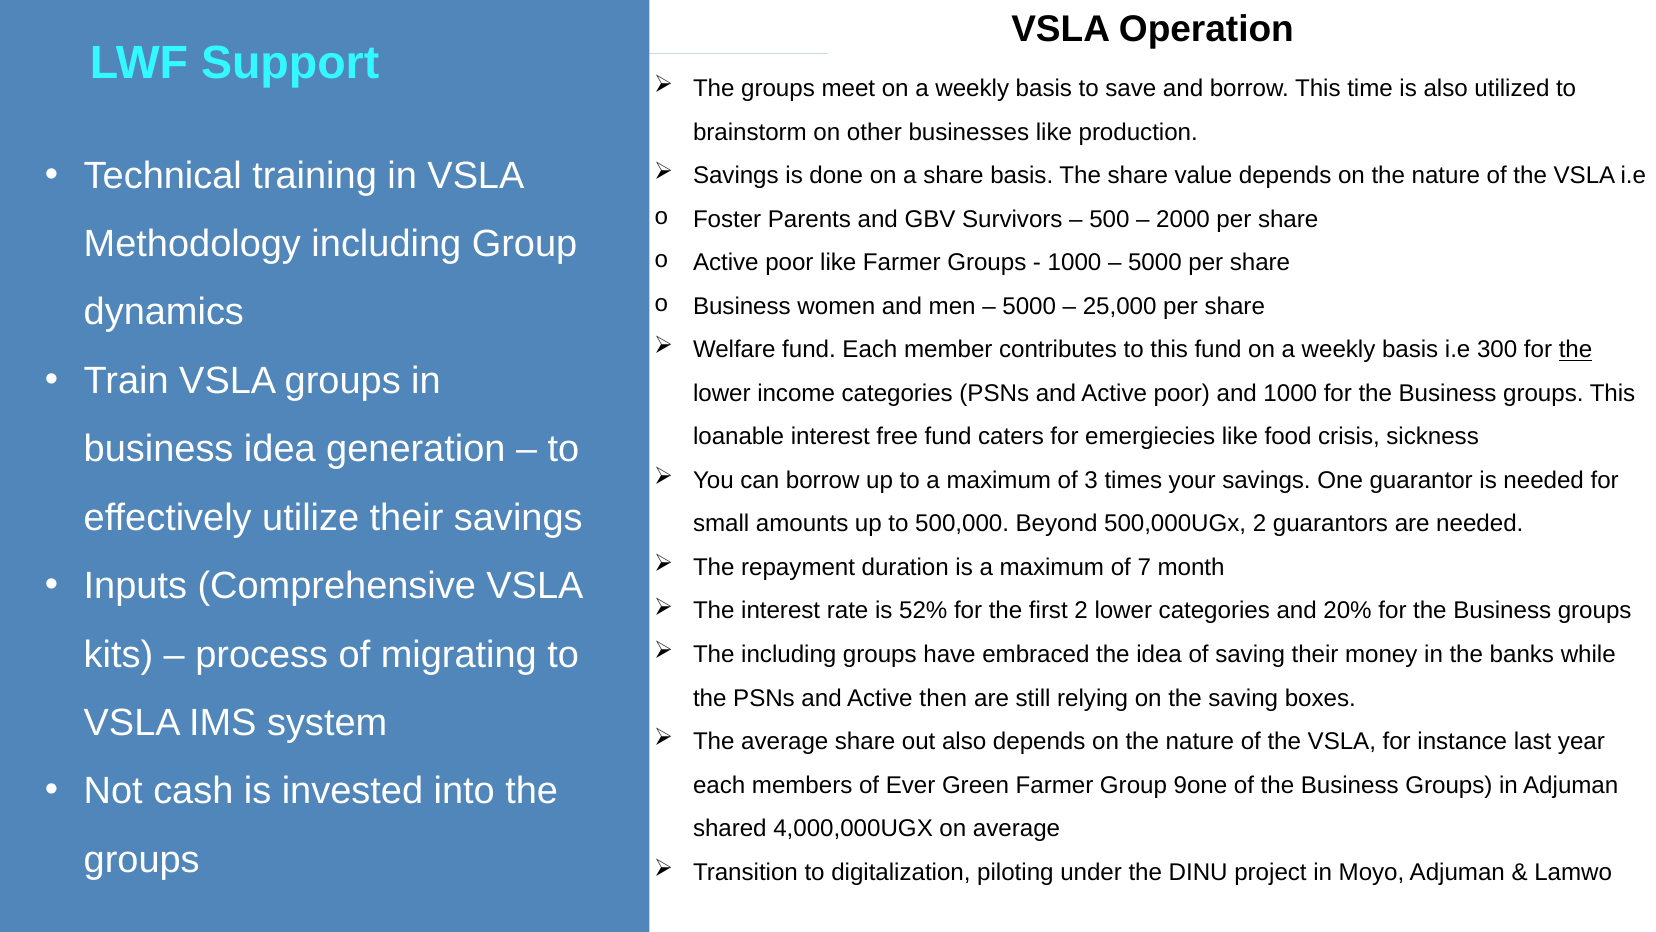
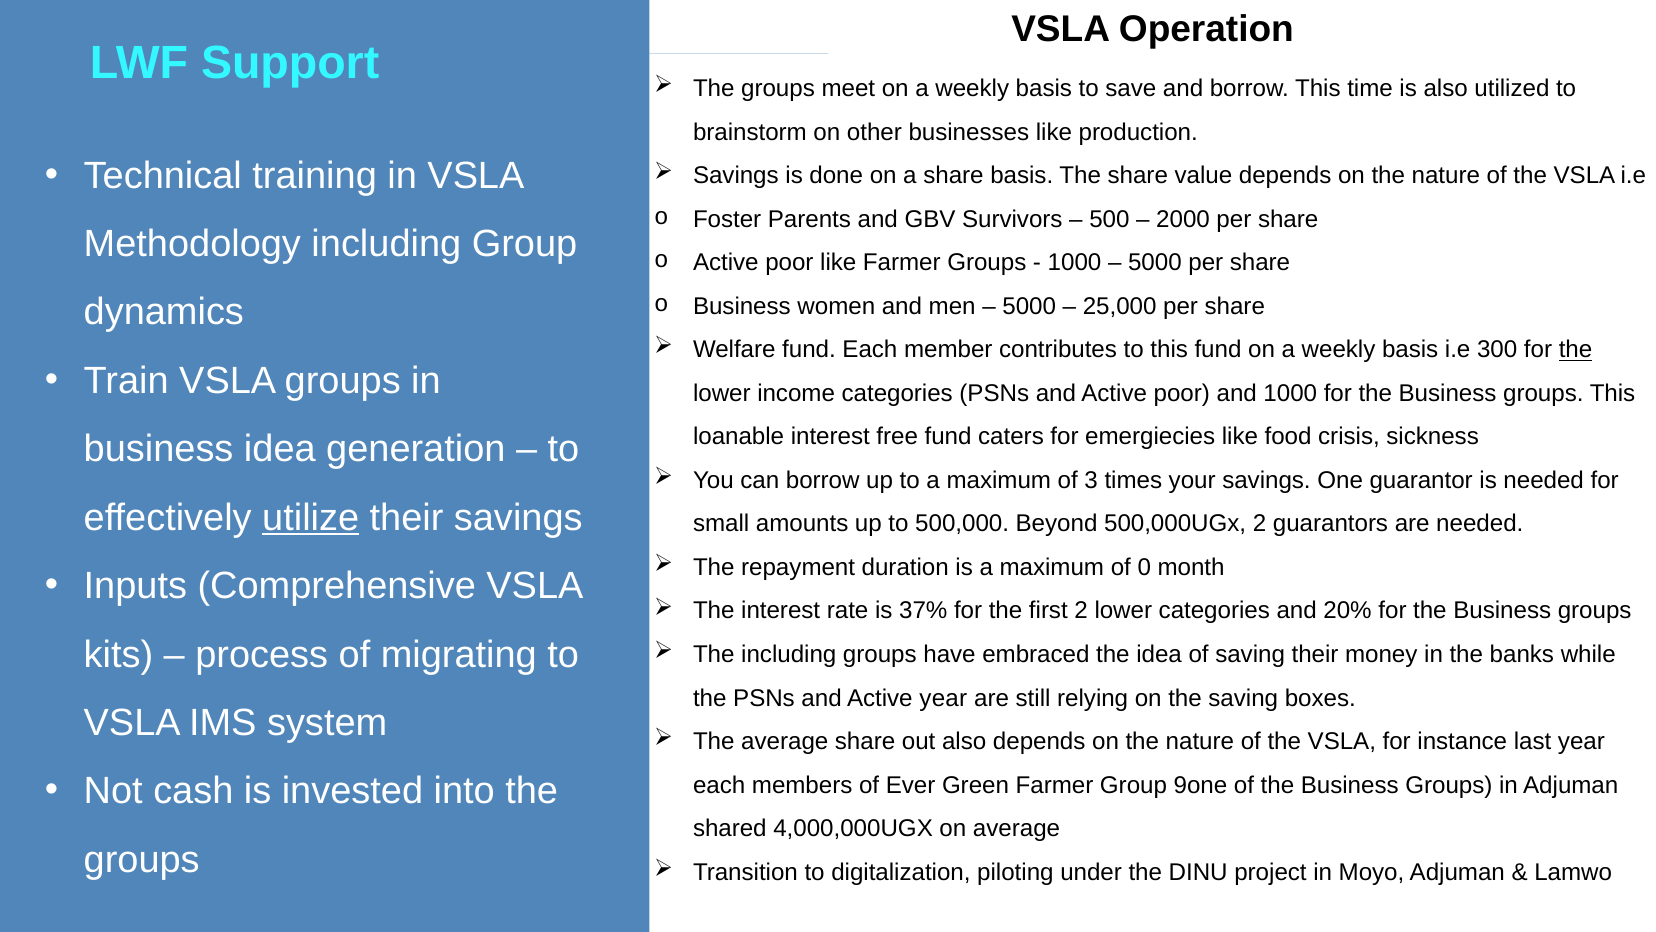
utilize underline: none -> present
7: 7 -> 0
52%: 52% -> 37%
Active then: then -> year
